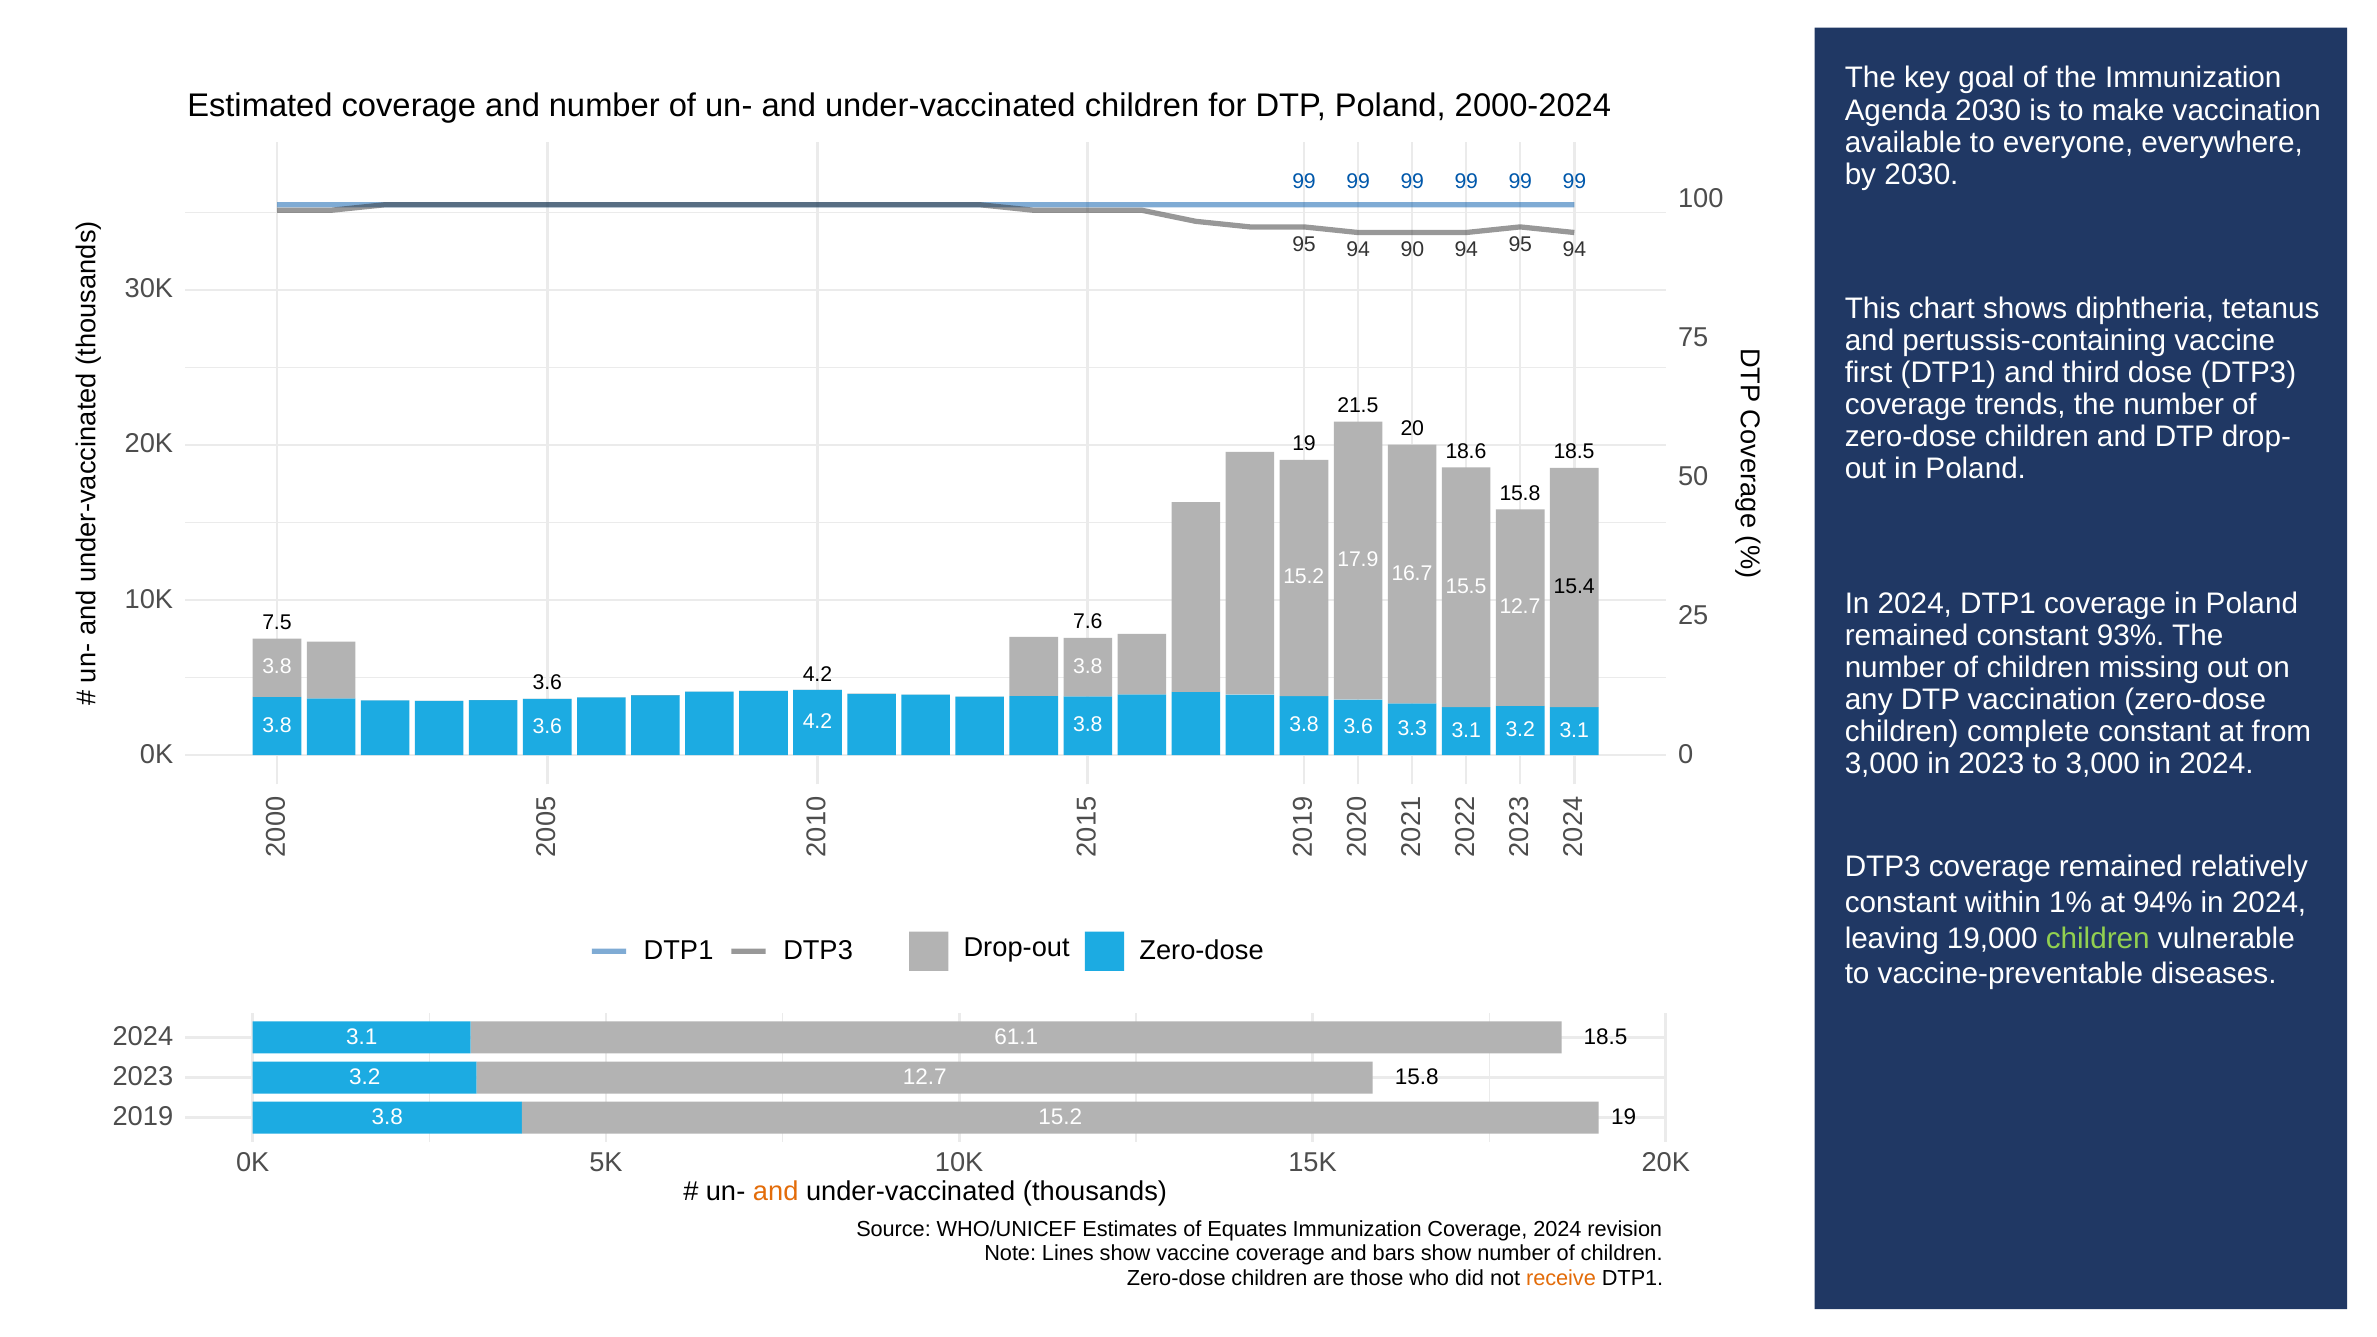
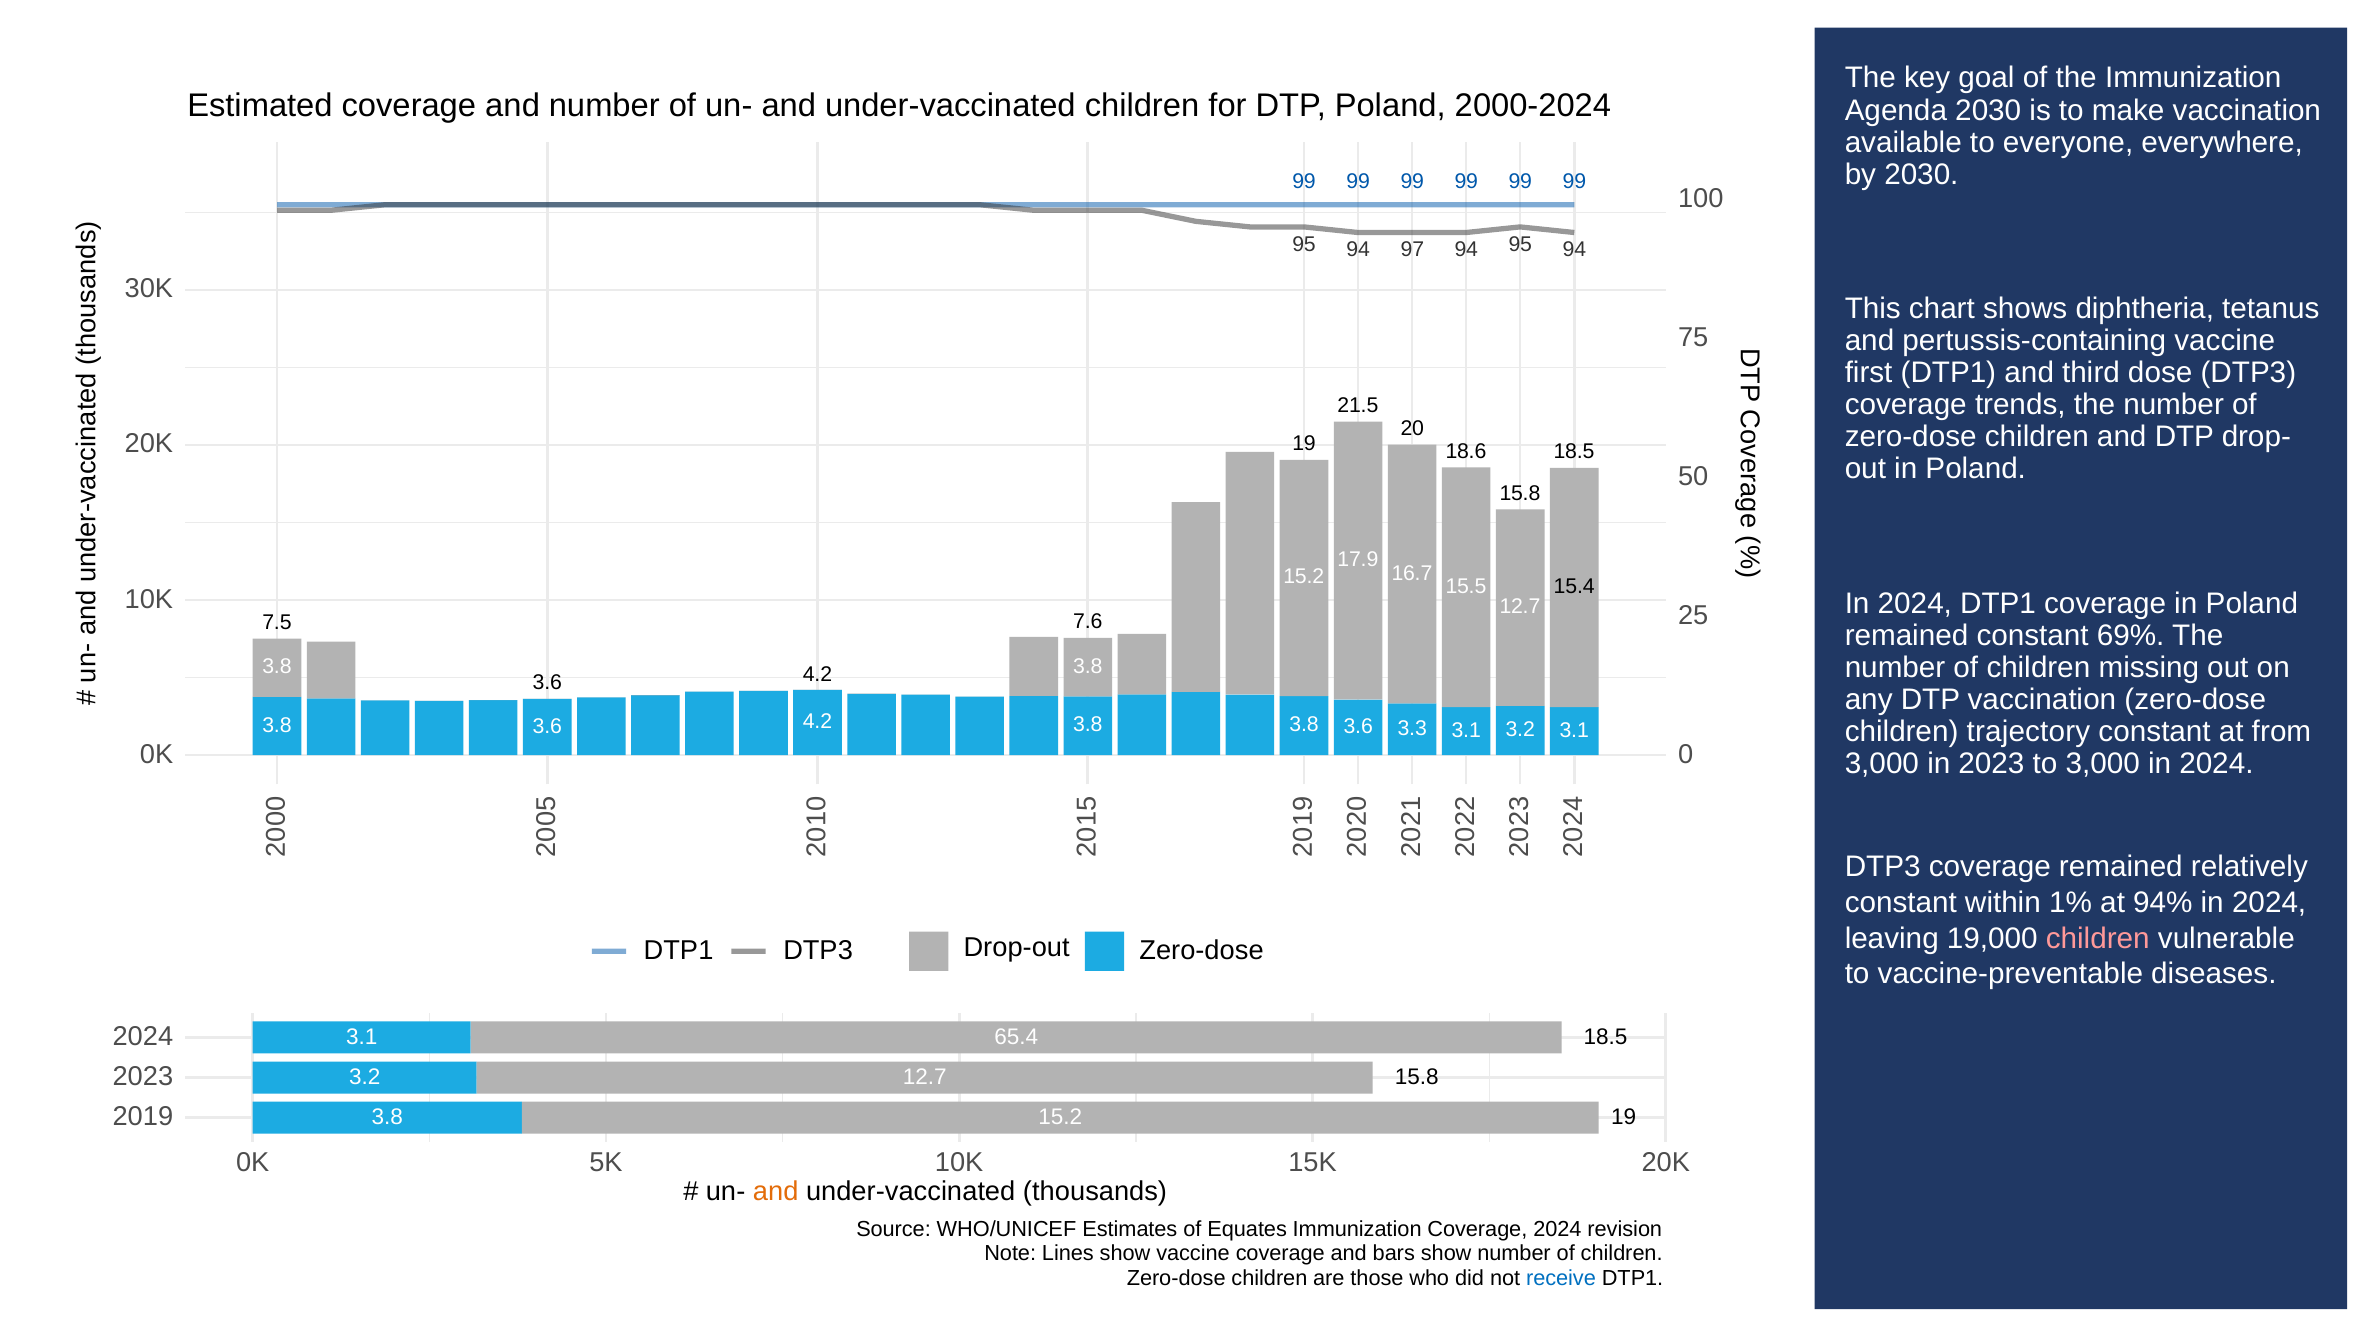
90: 90 -> 97
93%: 93% -> 69%
complete: complete -> trajectory
children at (2098, 938) colour: light green -> pink
61.1: 61.1 -> 65.4
receive colour: orange -> blue
